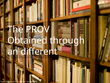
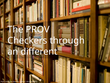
Obtained: Obtained -> Checkers
